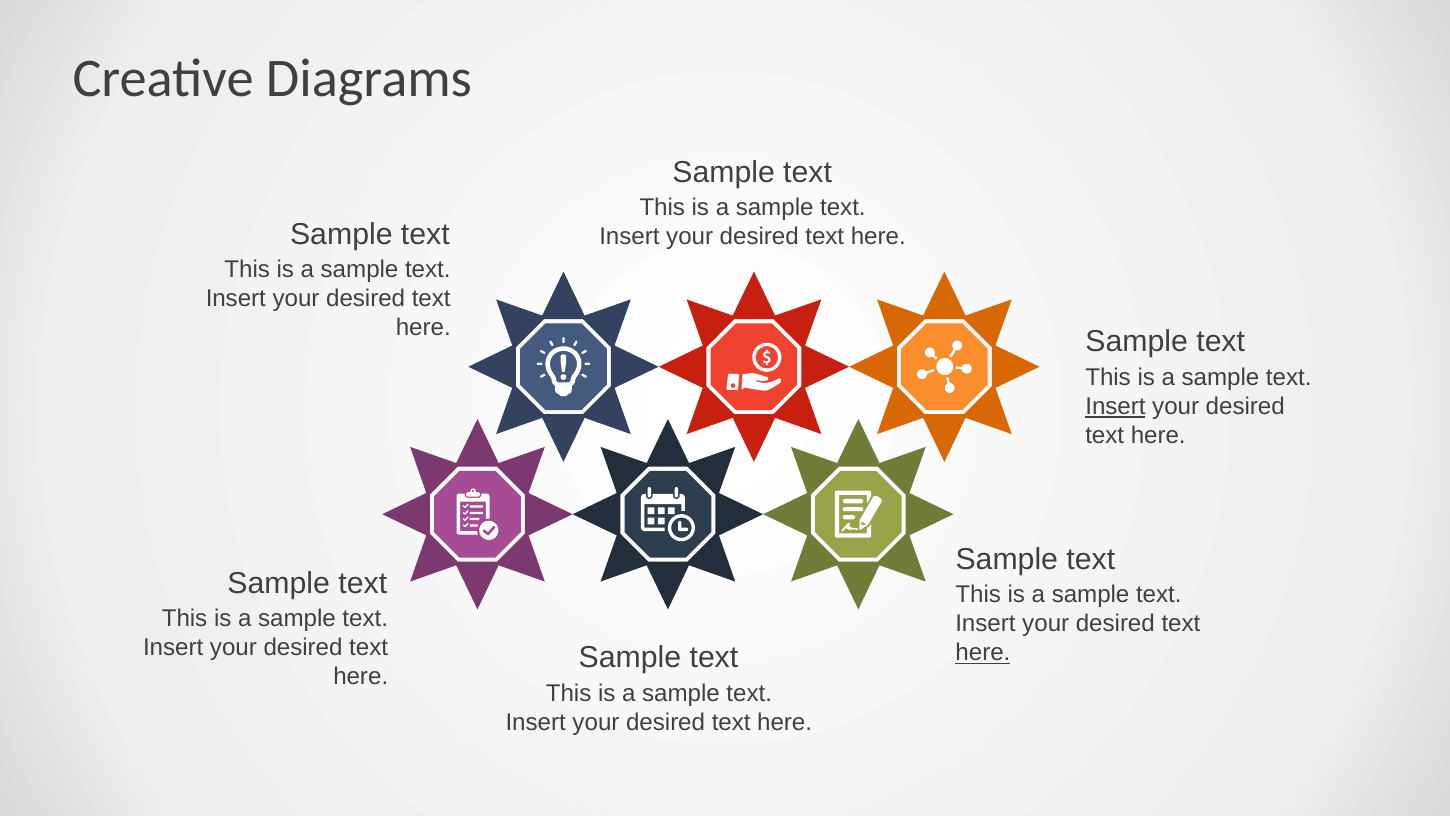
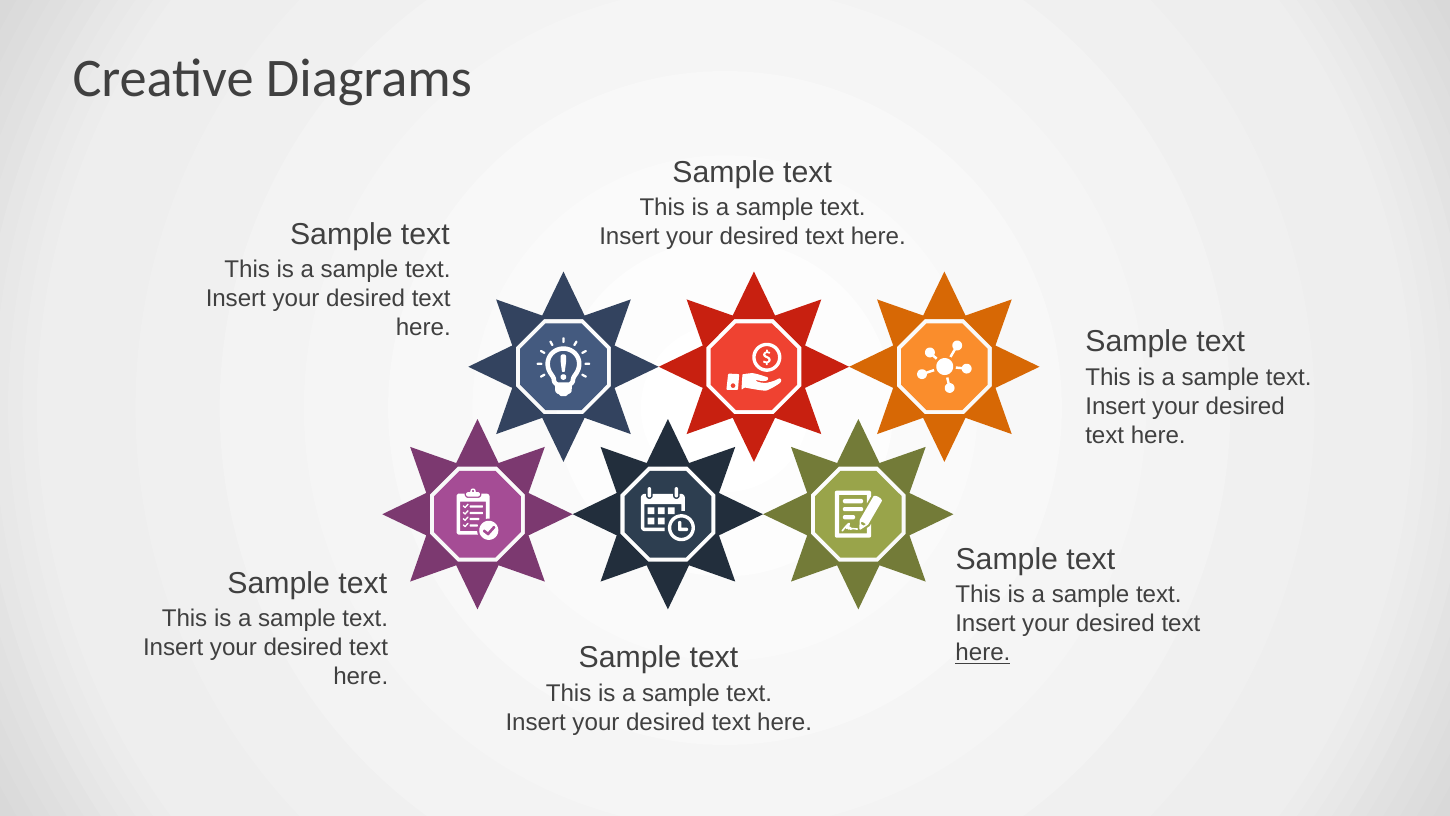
Insert at (1115, 406) underline: present -> none
